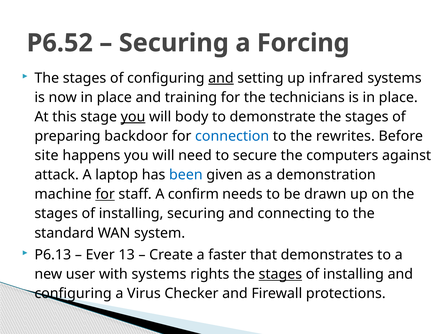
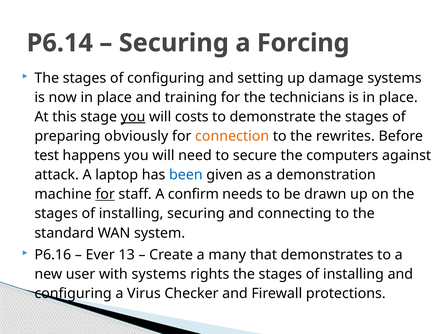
P6.52: P6.52 -> P6.14
and at (221, 78) underline: present -> none
infrared: infrared -> damage
body: body -> costs
backdoor: backdoor -> obviously
connection colour: blue -> orange
site: site -> test
P6.13: P6.13 -> P6.16
faster: faster -> many
stages at (280, 274) underline: present -> none
